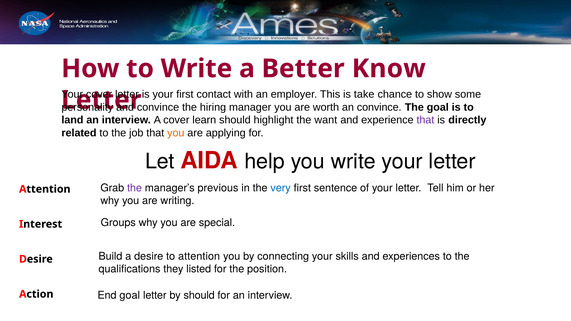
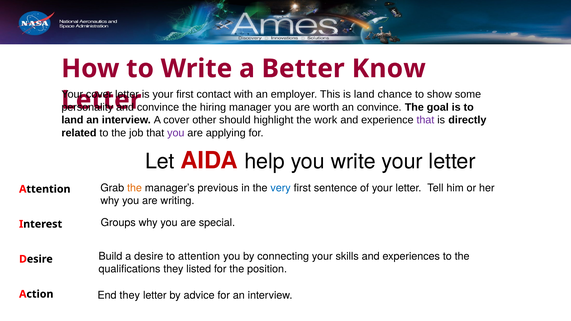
is take: take -> land
learn: learn -> other
want: want -> work
you at (176, 133) colour: orange -> purple
the at (135, 188) colour: purple -> orange
End goal: goal -> they
by should: should -> advice
